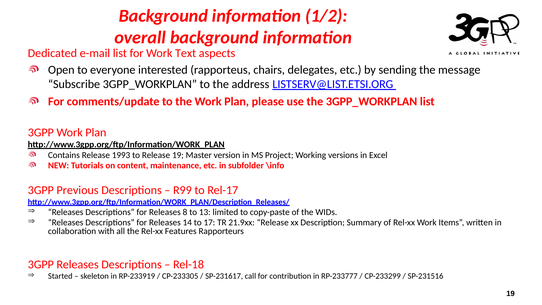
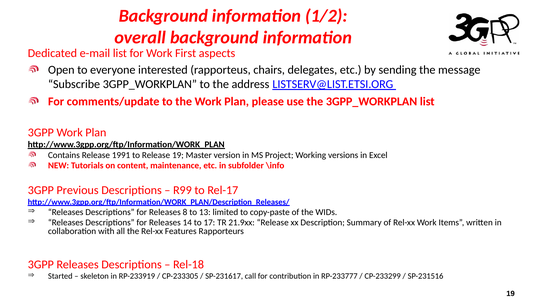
Text: Text -> First
1993: 1993 -> 1991
